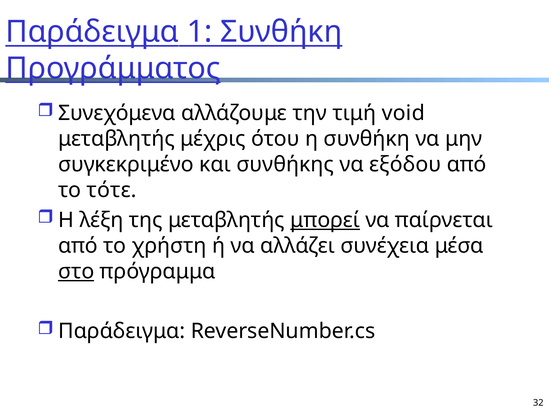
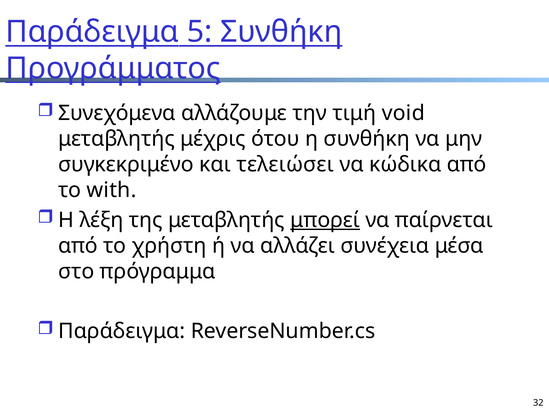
1: 1 -> 5
συνθήκης: συνθήκης -> τελειώσει
εξόδου: εξόδου -> κώδικα
τότε: τότε -> with
στο underline: present -> none
